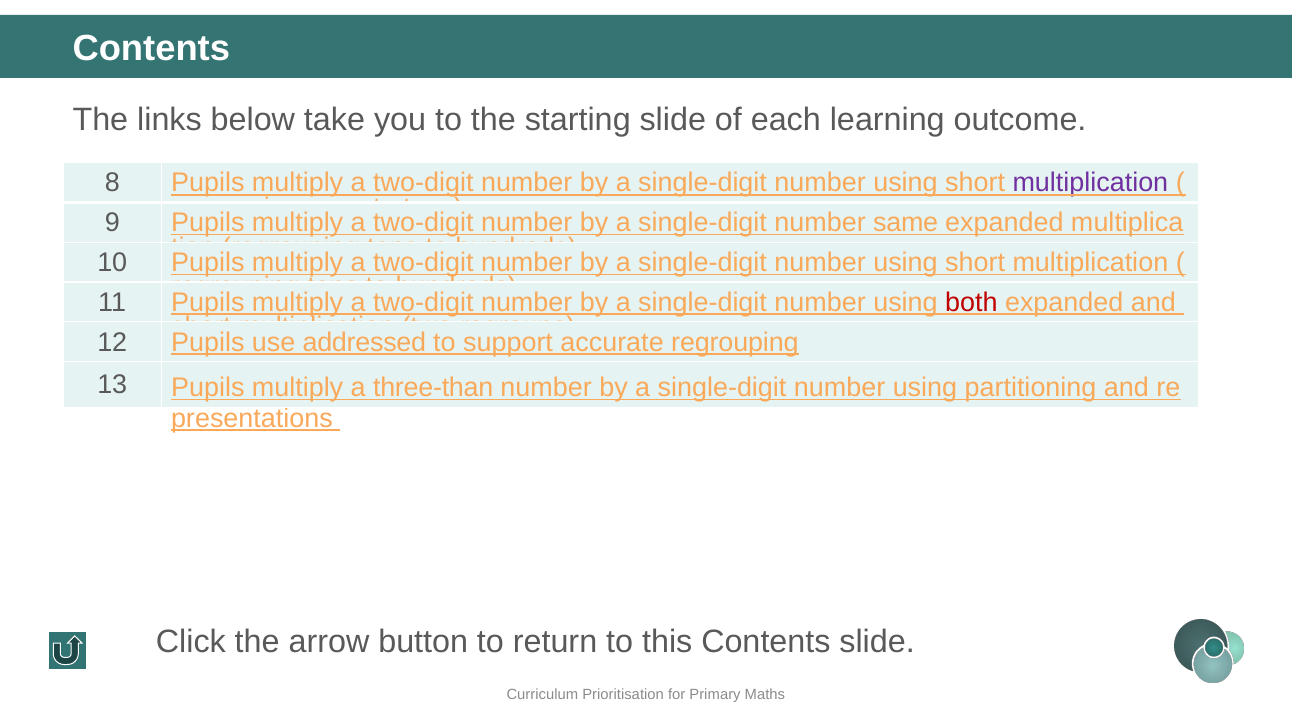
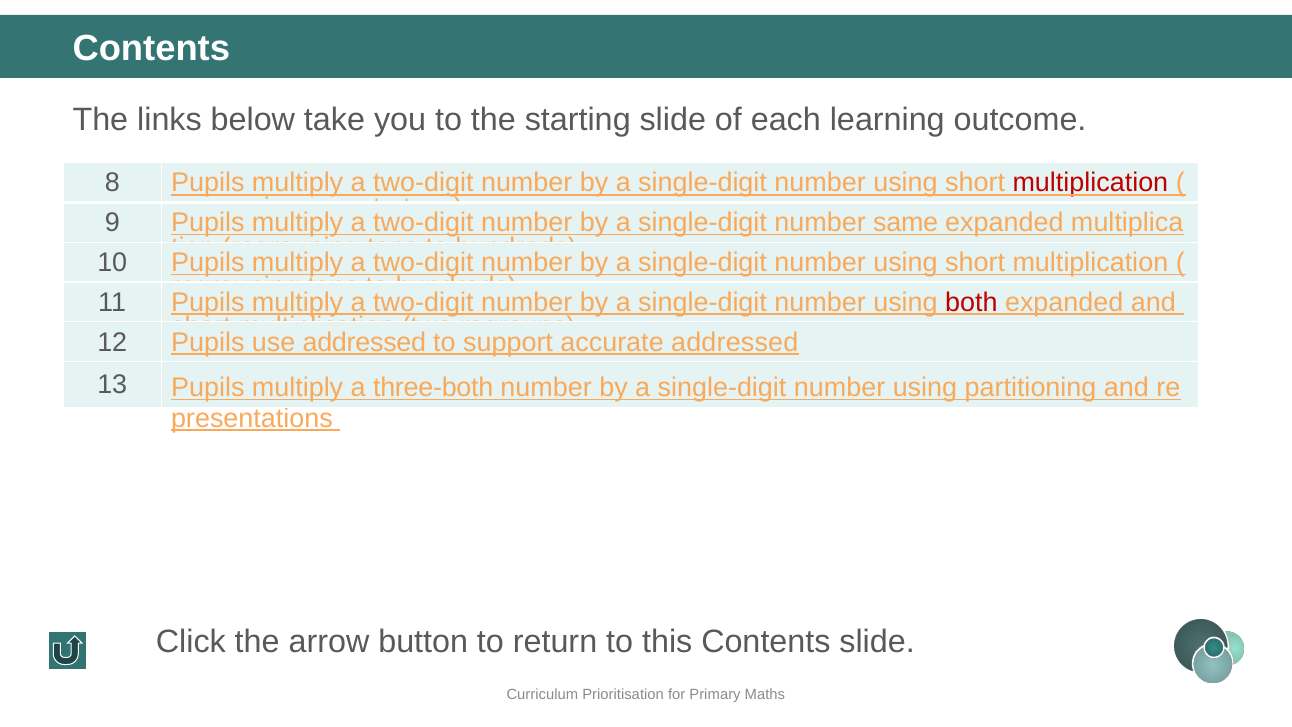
multiplication at (1090, 183) colour: purple -> red
accurate regrouping: regrouping -> addressed
three-than: three-than -> three-both
